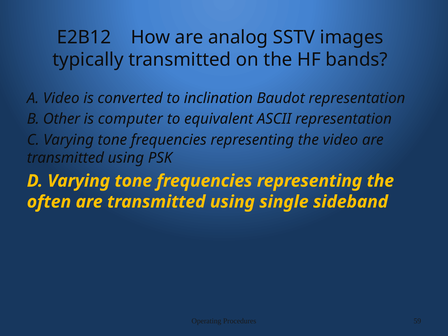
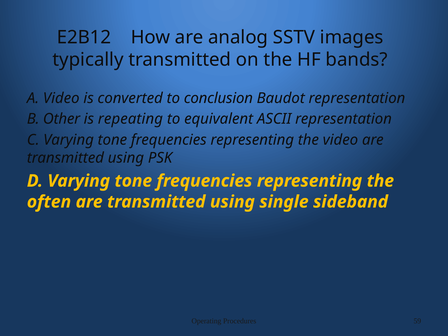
inclination: inclination -> conclusion
computer: computer -> repeating
